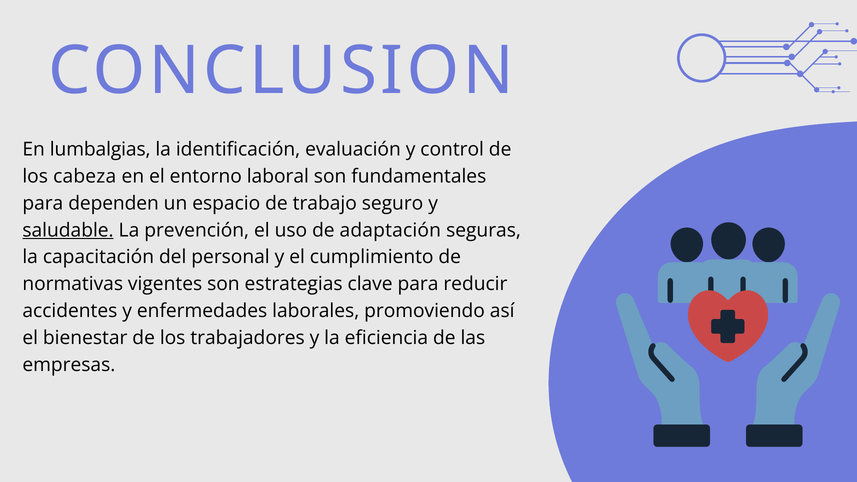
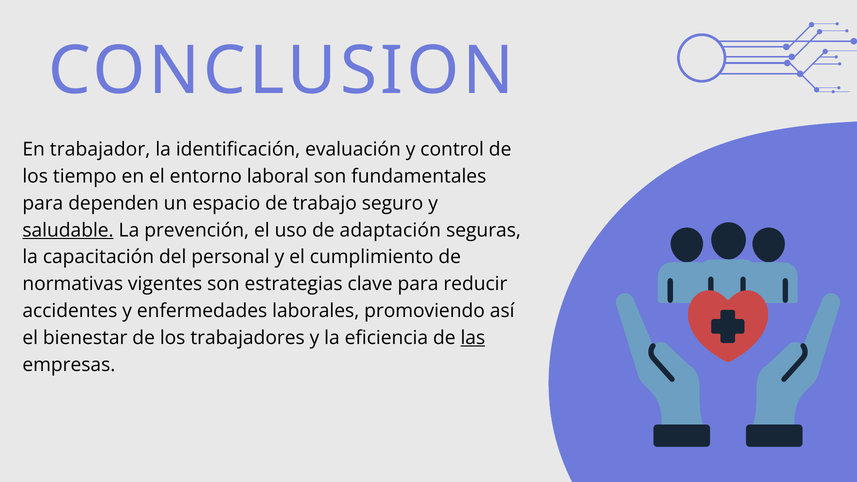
lumbalgias: lumbalgias -> trabajador
cabeza: cabeza -> tiempo
las underline: none -> present
